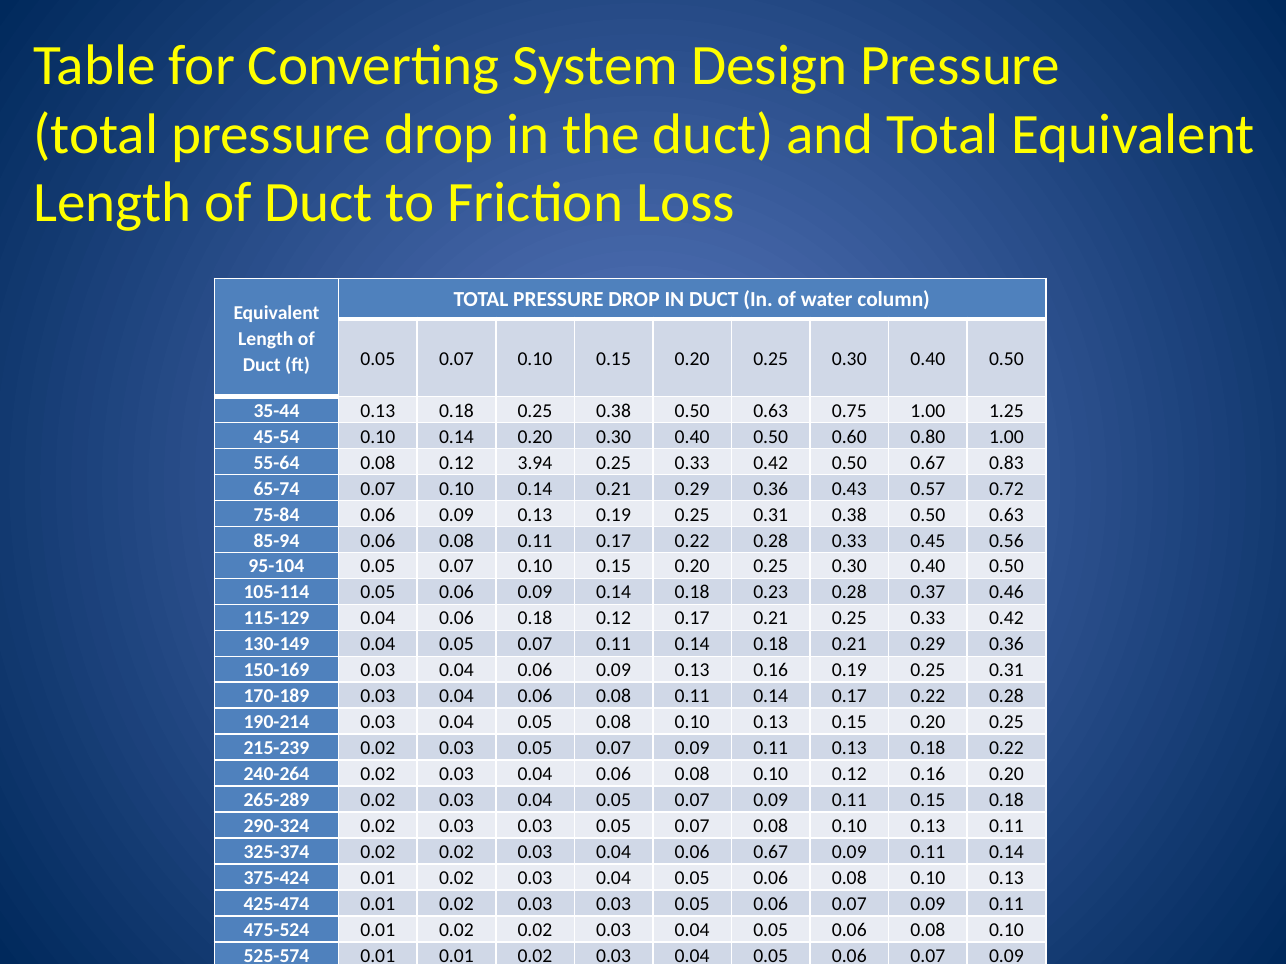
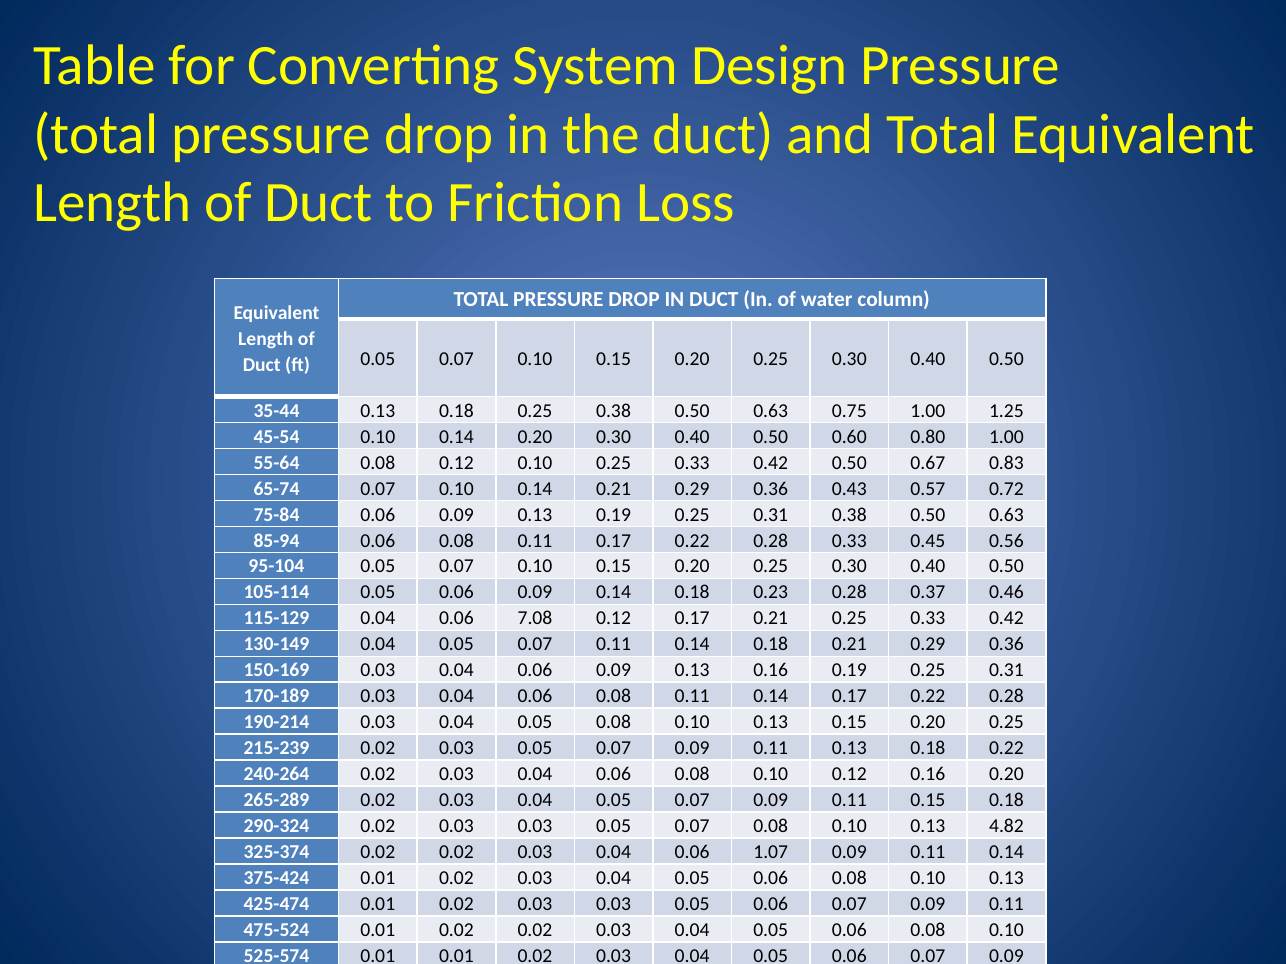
0.12 3.94: 3.94 -> 0.10
0.06 0.18: 0.18 -> 7.08
0.13 0.11: 0.11 -> 4.82
0.06 0.67: 0.67 -> 1.07
